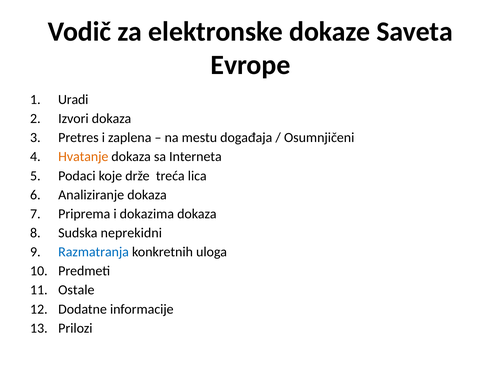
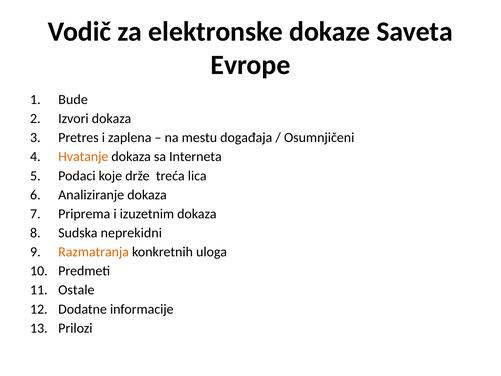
Uradi: Uradi -> Bude
dokazima: dokazima -> izuzetnim
Razmatranja colour: blue -> orange
